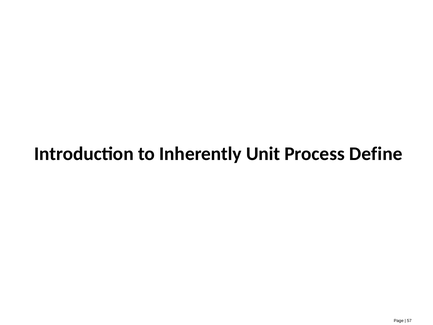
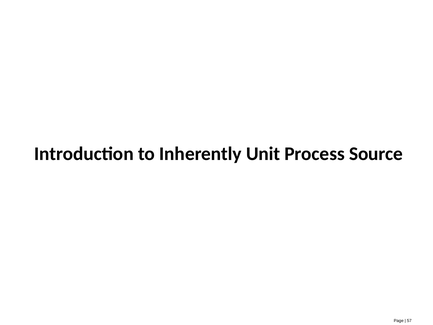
Define: Define -> Source
